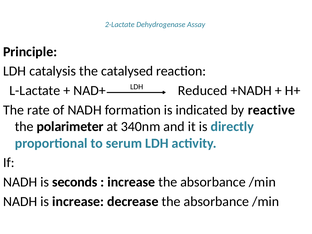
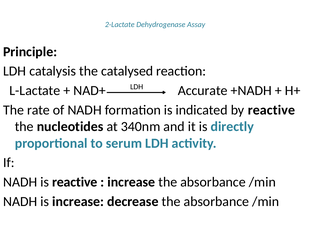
Reduced: Reduced -> Accurate
polarimeter: polarimeter -> nucleotides
is seconds: seconds -> reactive
